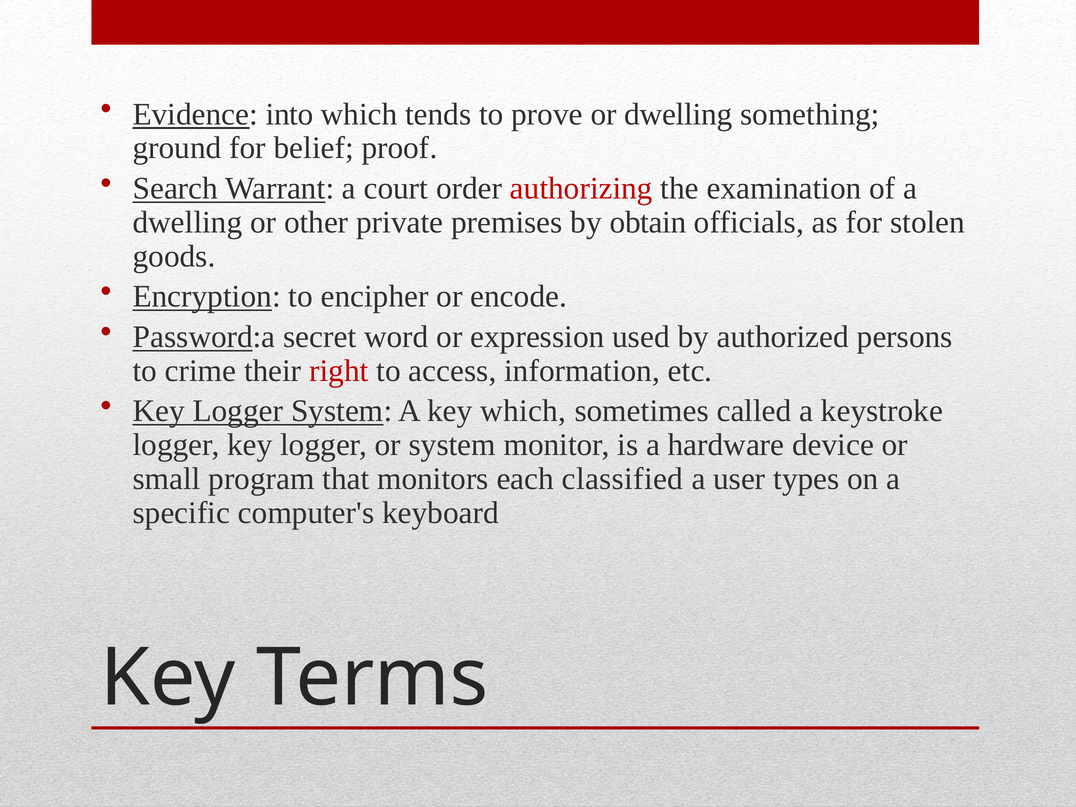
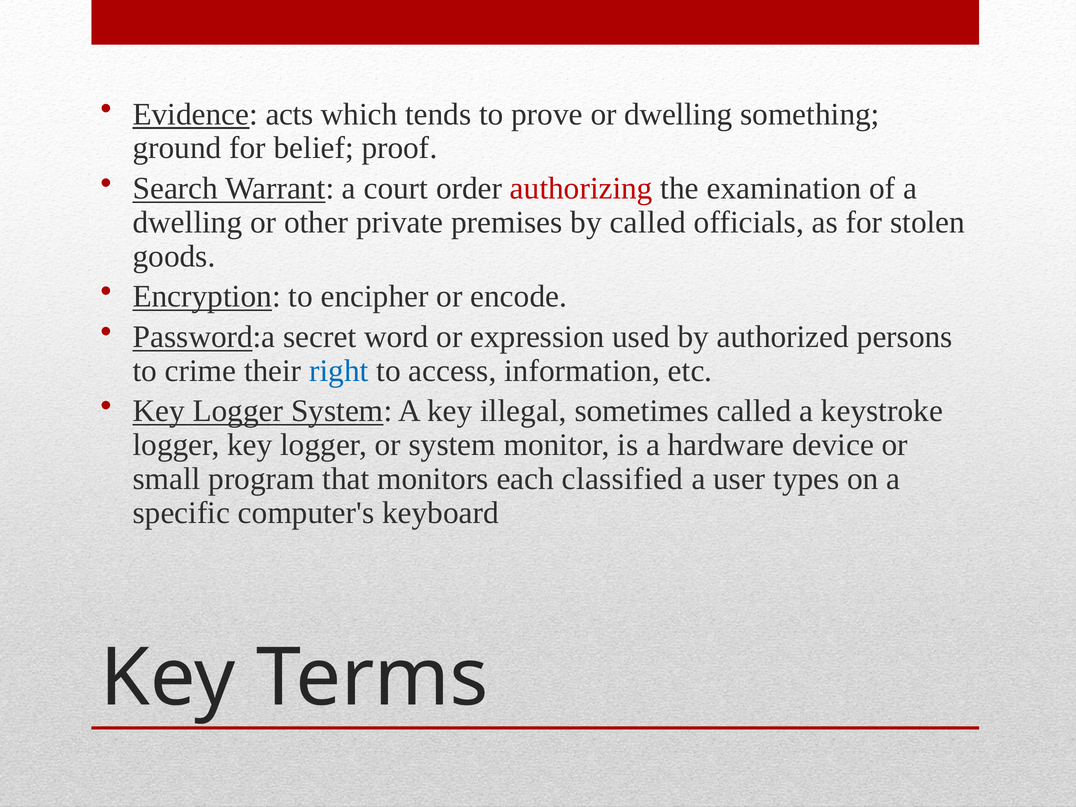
into: into -> acts
by obtain: obtain -> called
right colour: red -> blue
key which: which -> illegal
